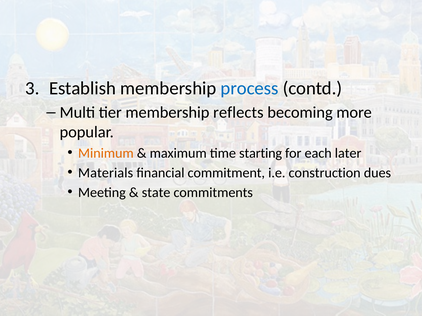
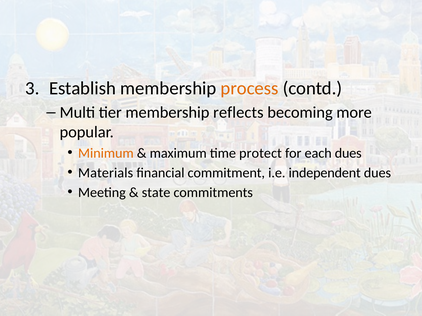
process colour: blue -> orange
starting: starting -> protect
each later: later -> dues
construction: construction -> independent
